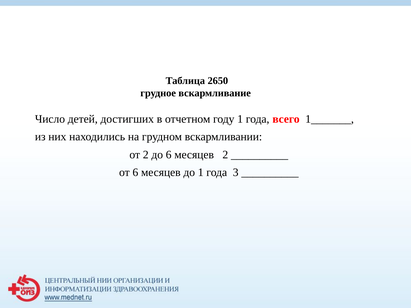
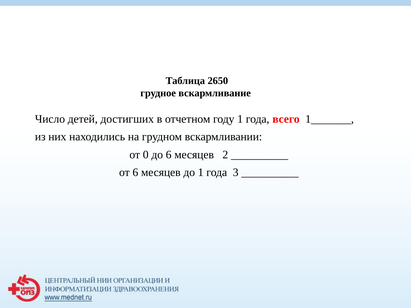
от 2: 2 -> 0
